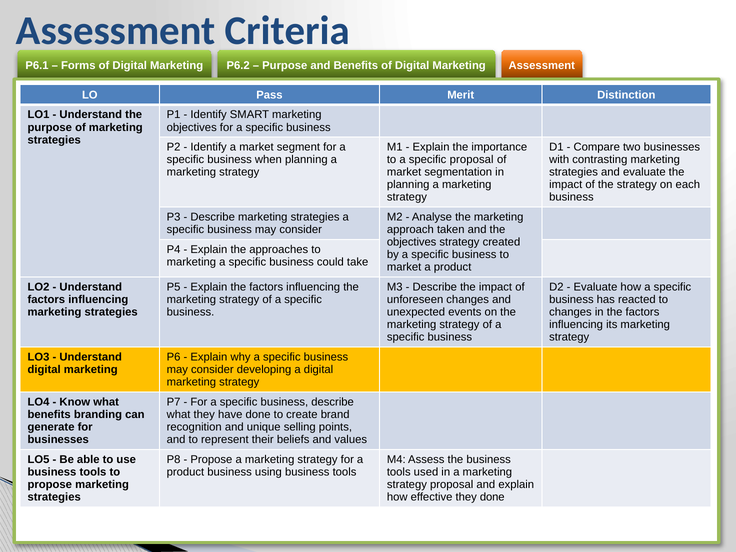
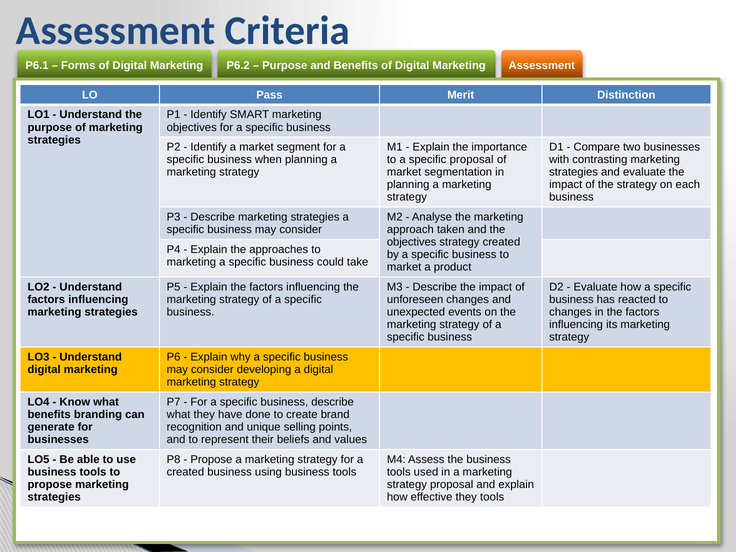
product at (185, 472): product -> created
they done: done -> tools
